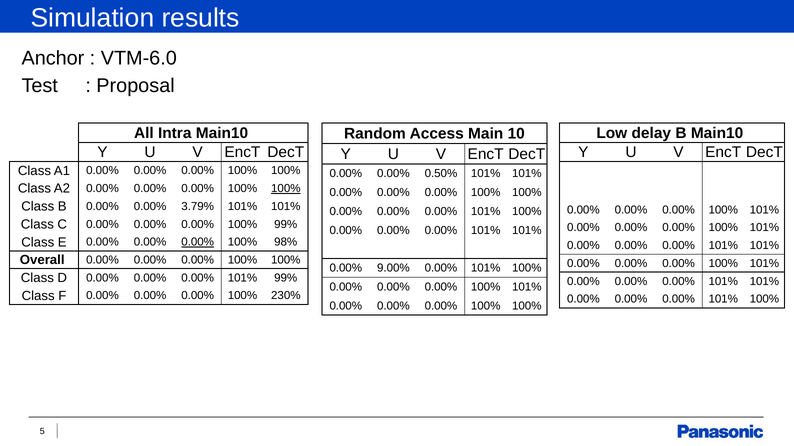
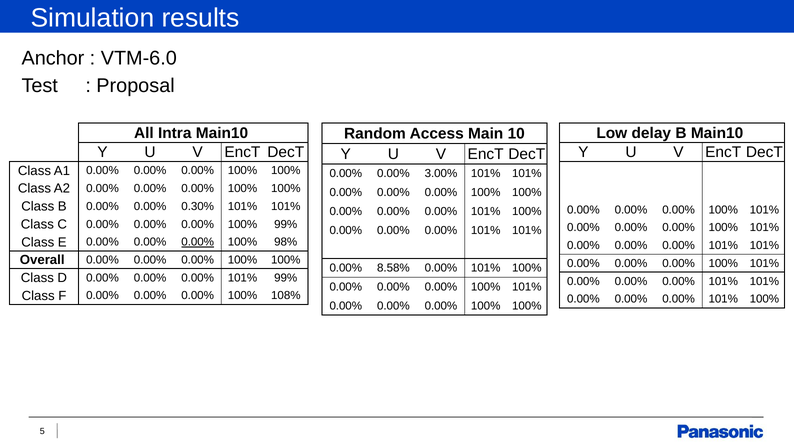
0.50%: 0.50% -> 3.00%
100% at (286, 189) underline: present -> none
3.79%: 3.79% -> 0.30%
9.00%: 9.00% -> 8.58%
230%: 230% -> 108%
